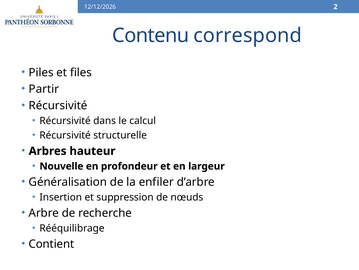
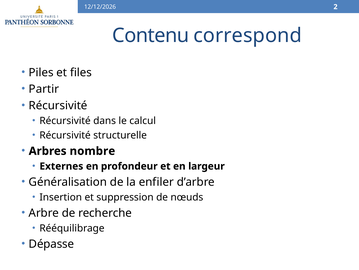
hauteur: hauteur -> nombre
Nouvelle: Nouvelle -> Externes
Contient: Contient -> Dépasse
